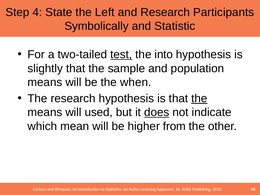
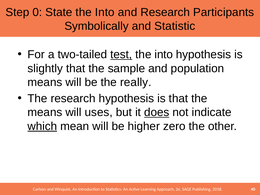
4: 4 -> 0
State the Left: Left -> Into
when: when -> really
the at (199, 98) underline: present -> none
used: used -> uses
which underline: none -> present
from: from -> zero
